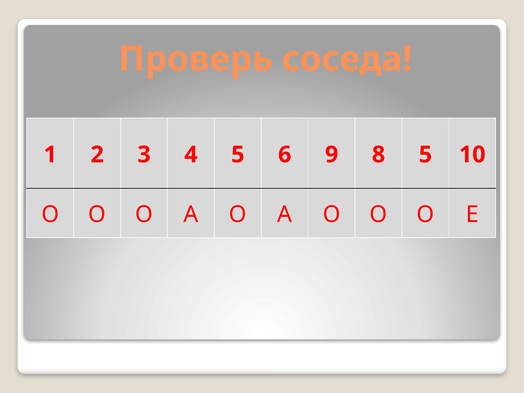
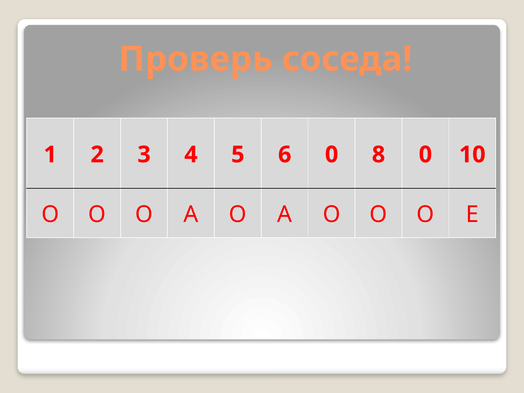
6 9: 9 -> 0
8 5: 5 -> 0
